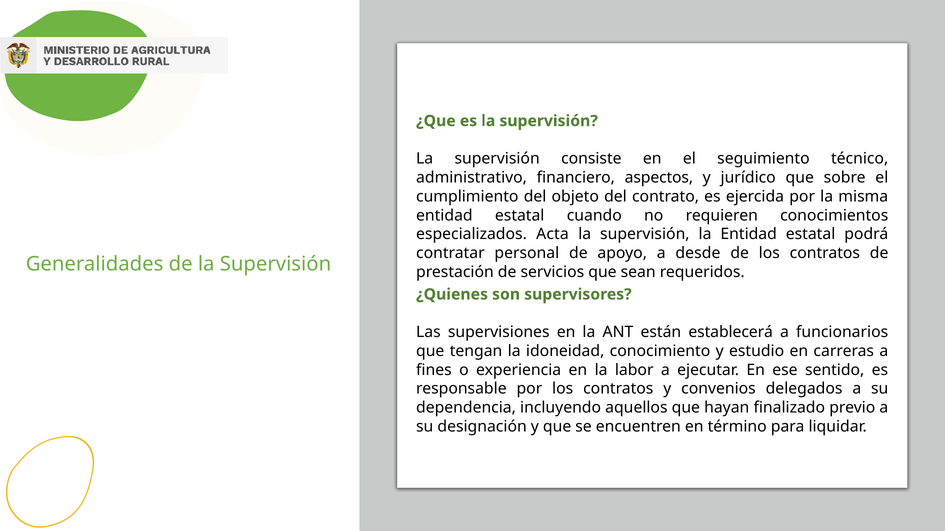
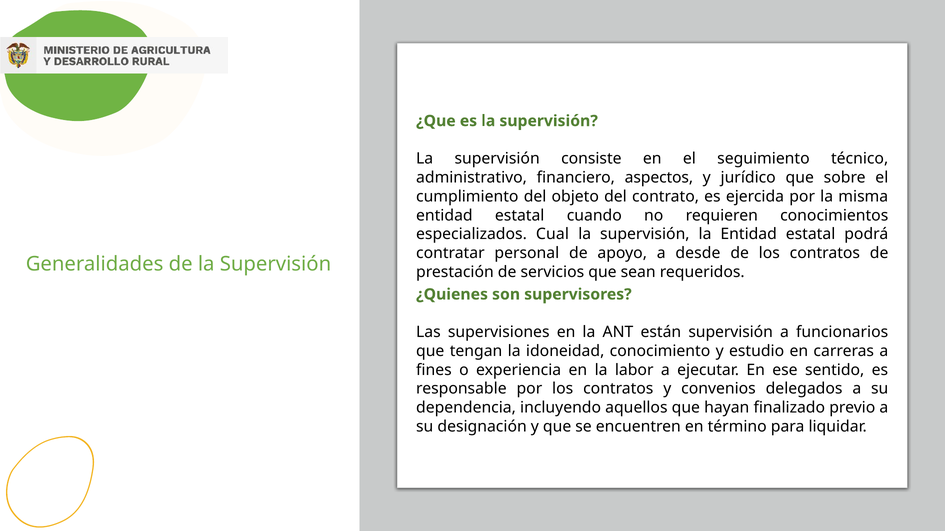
Acta: Acta -> Cual
están establecerá: establecerá -> supervisión
